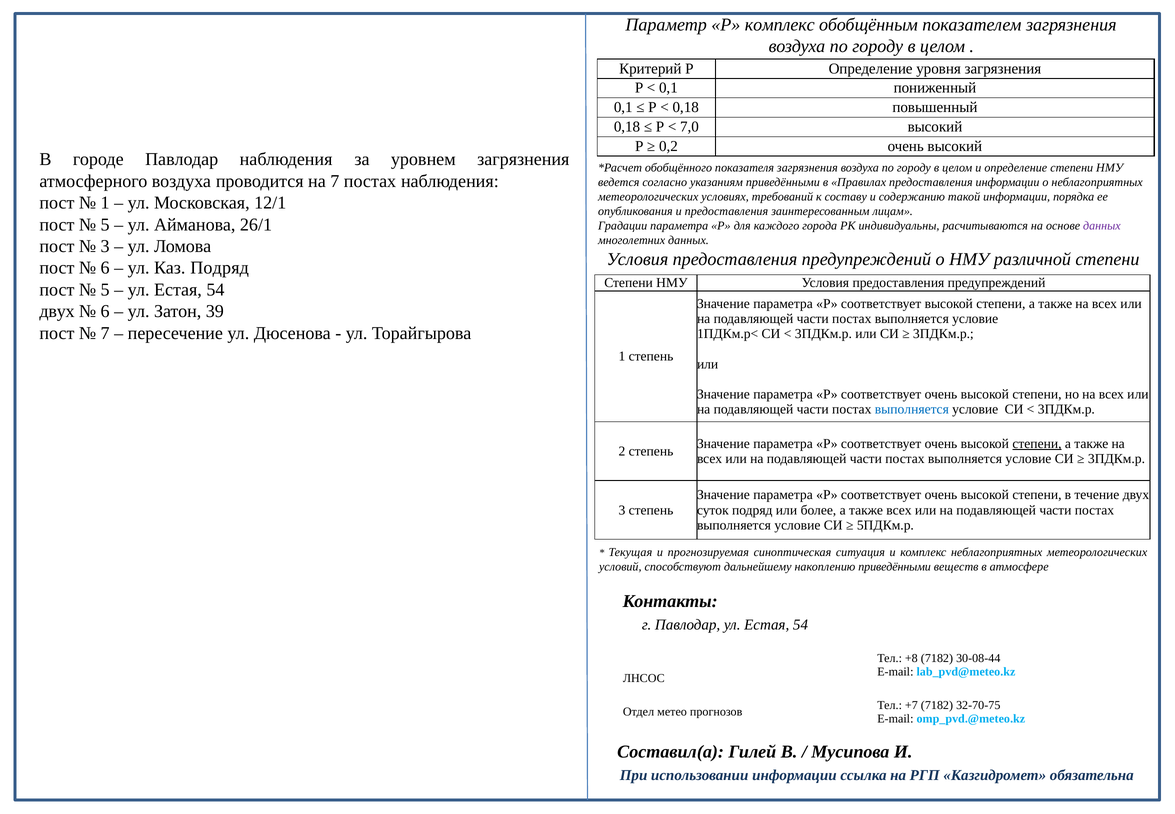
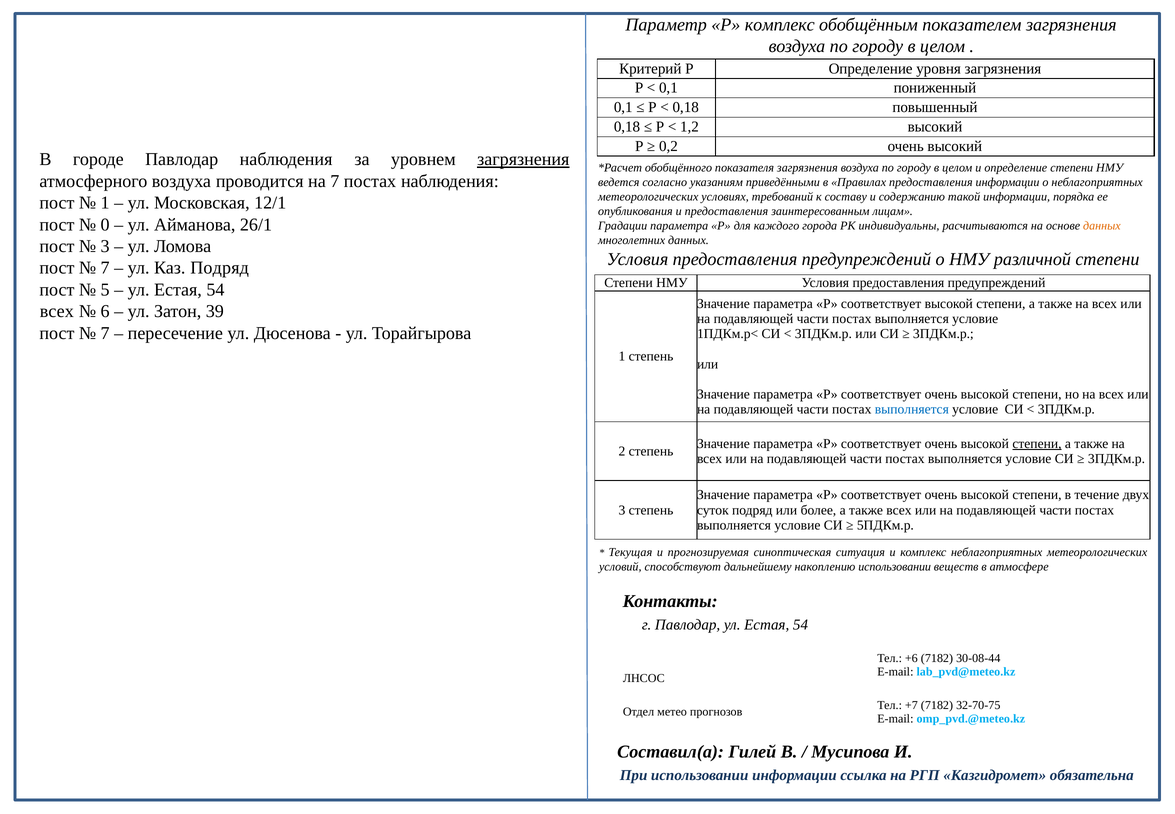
7,0: 7,0 -> 1,2
загрязнения at (523, 159) underline: none -> present
5 at (105, 224): 5 -> 0
данных at (1102, 225) colour: purple -> orange
6 at (105, 268): 6 -> 7
двух at (57, 311): двух -> всех
накоплению приведёнными: приведёнными -> использовании
+8: +8 -> +6
